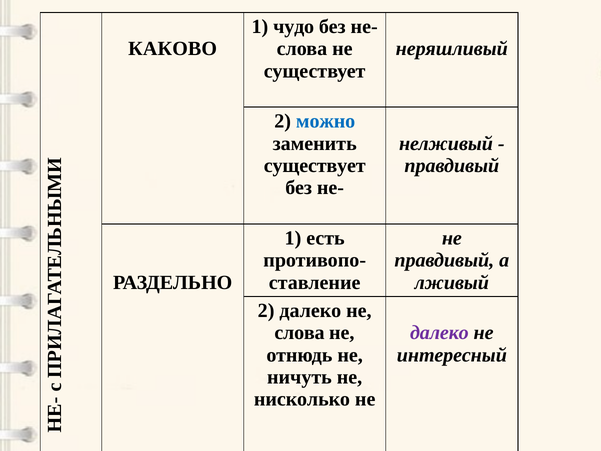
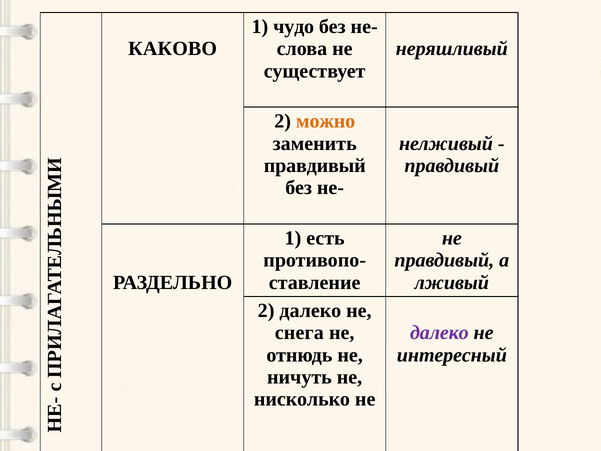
можно colour: blue -> orange
существует at (315, 166): существует -> правдивый
слова at (300, 333): слова -> снега
